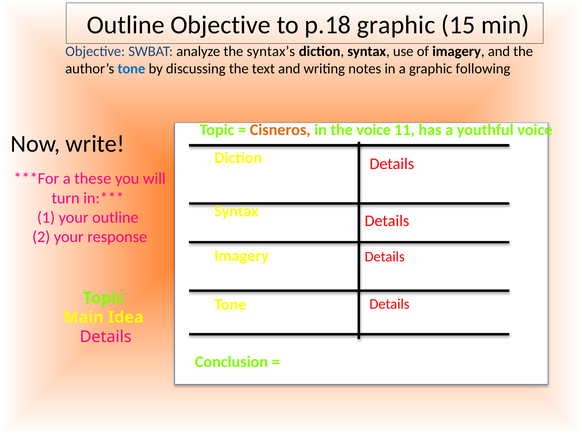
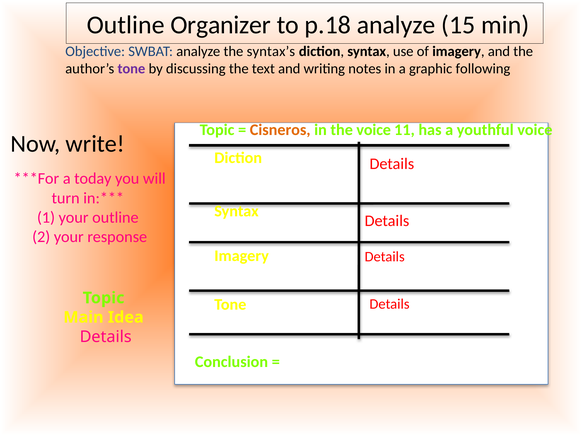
Outline Objective: Objective -> Organizer
p.18 graphic: graphic -> analyze
tone at (131, 69) colour: blue -> purple
these: these -> today
